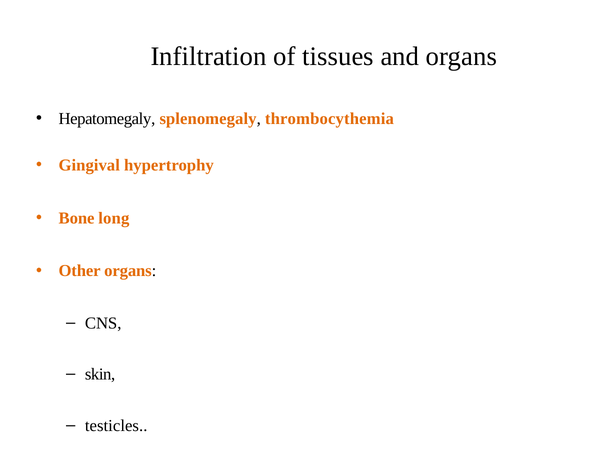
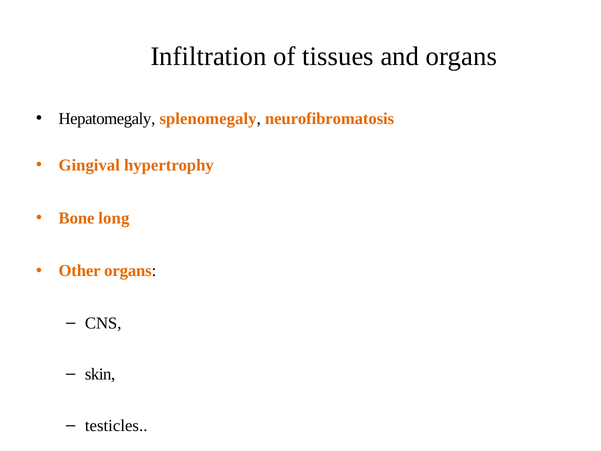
thrombocythemia: thrombocythemia -> neurofibromatosis
